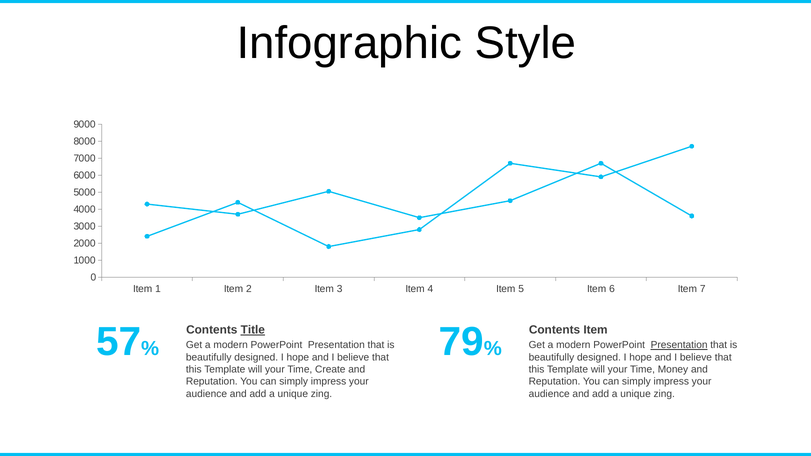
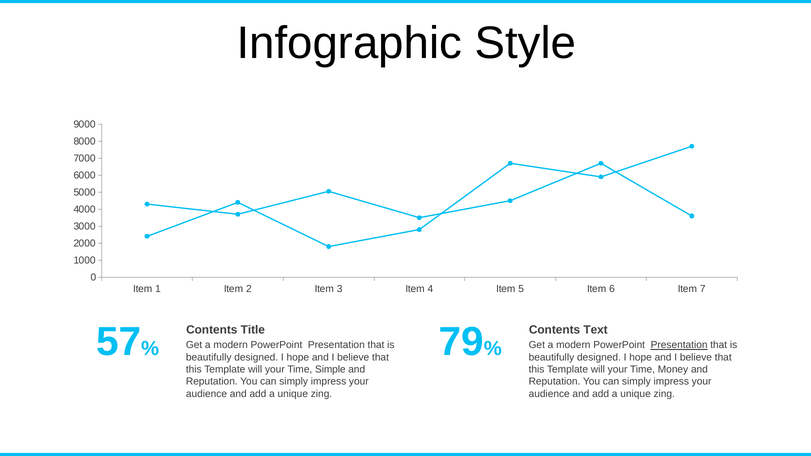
Title underline: present -> none
Contents Item: Item -> Text
Create: Create -> Simple
